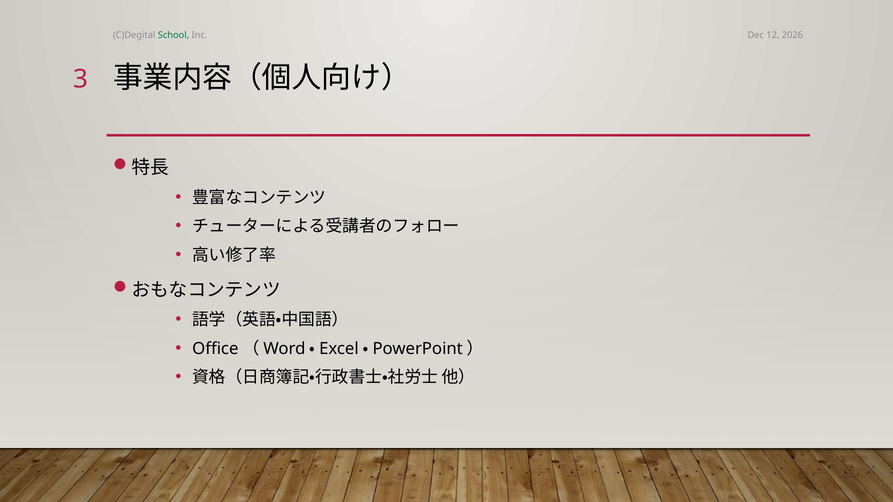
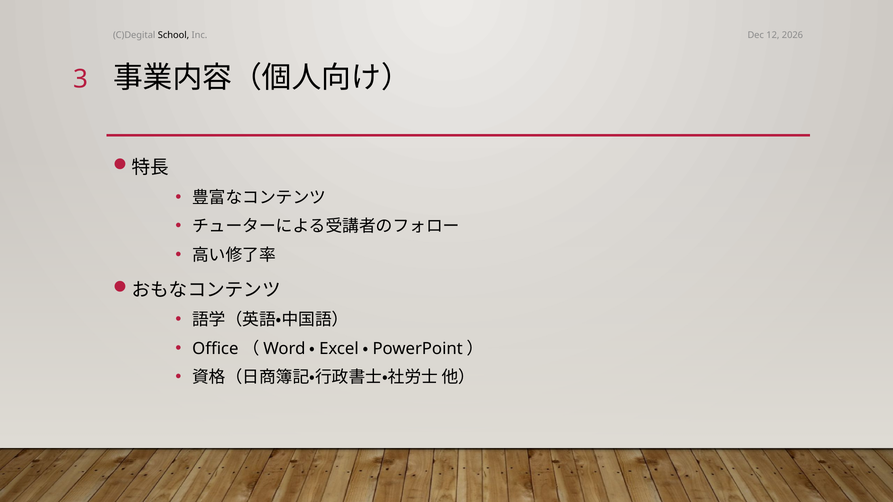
School colour: green -> black
